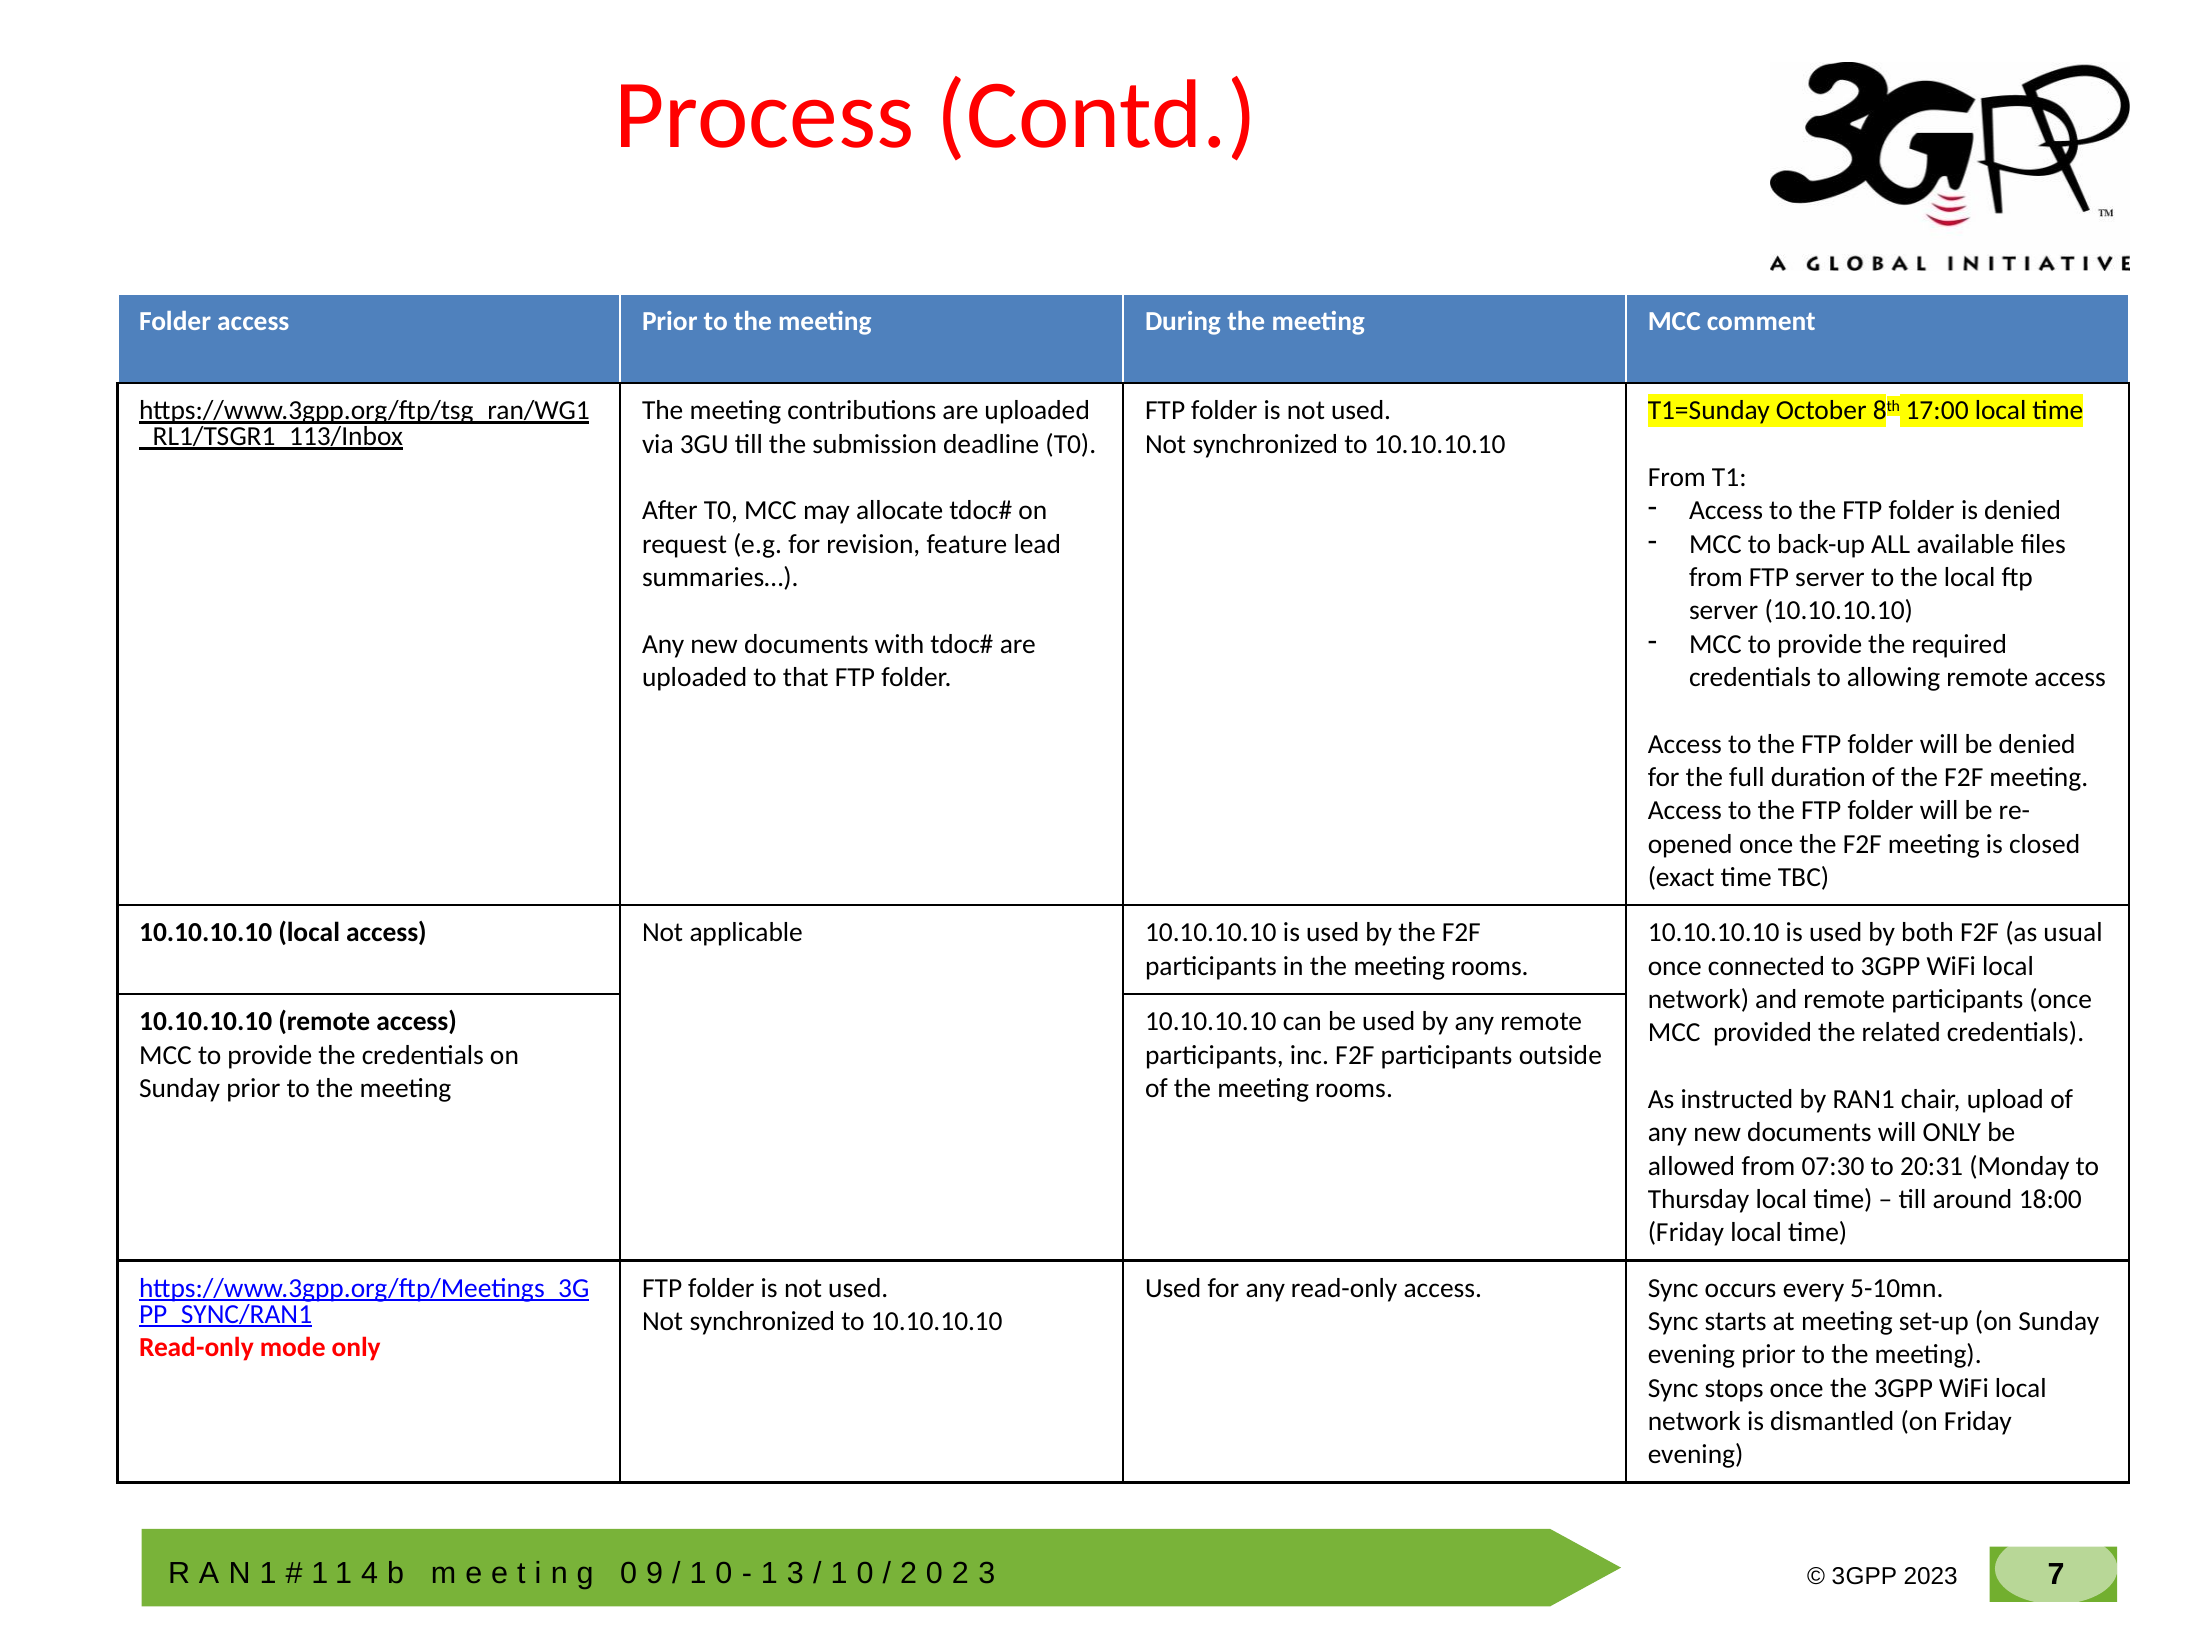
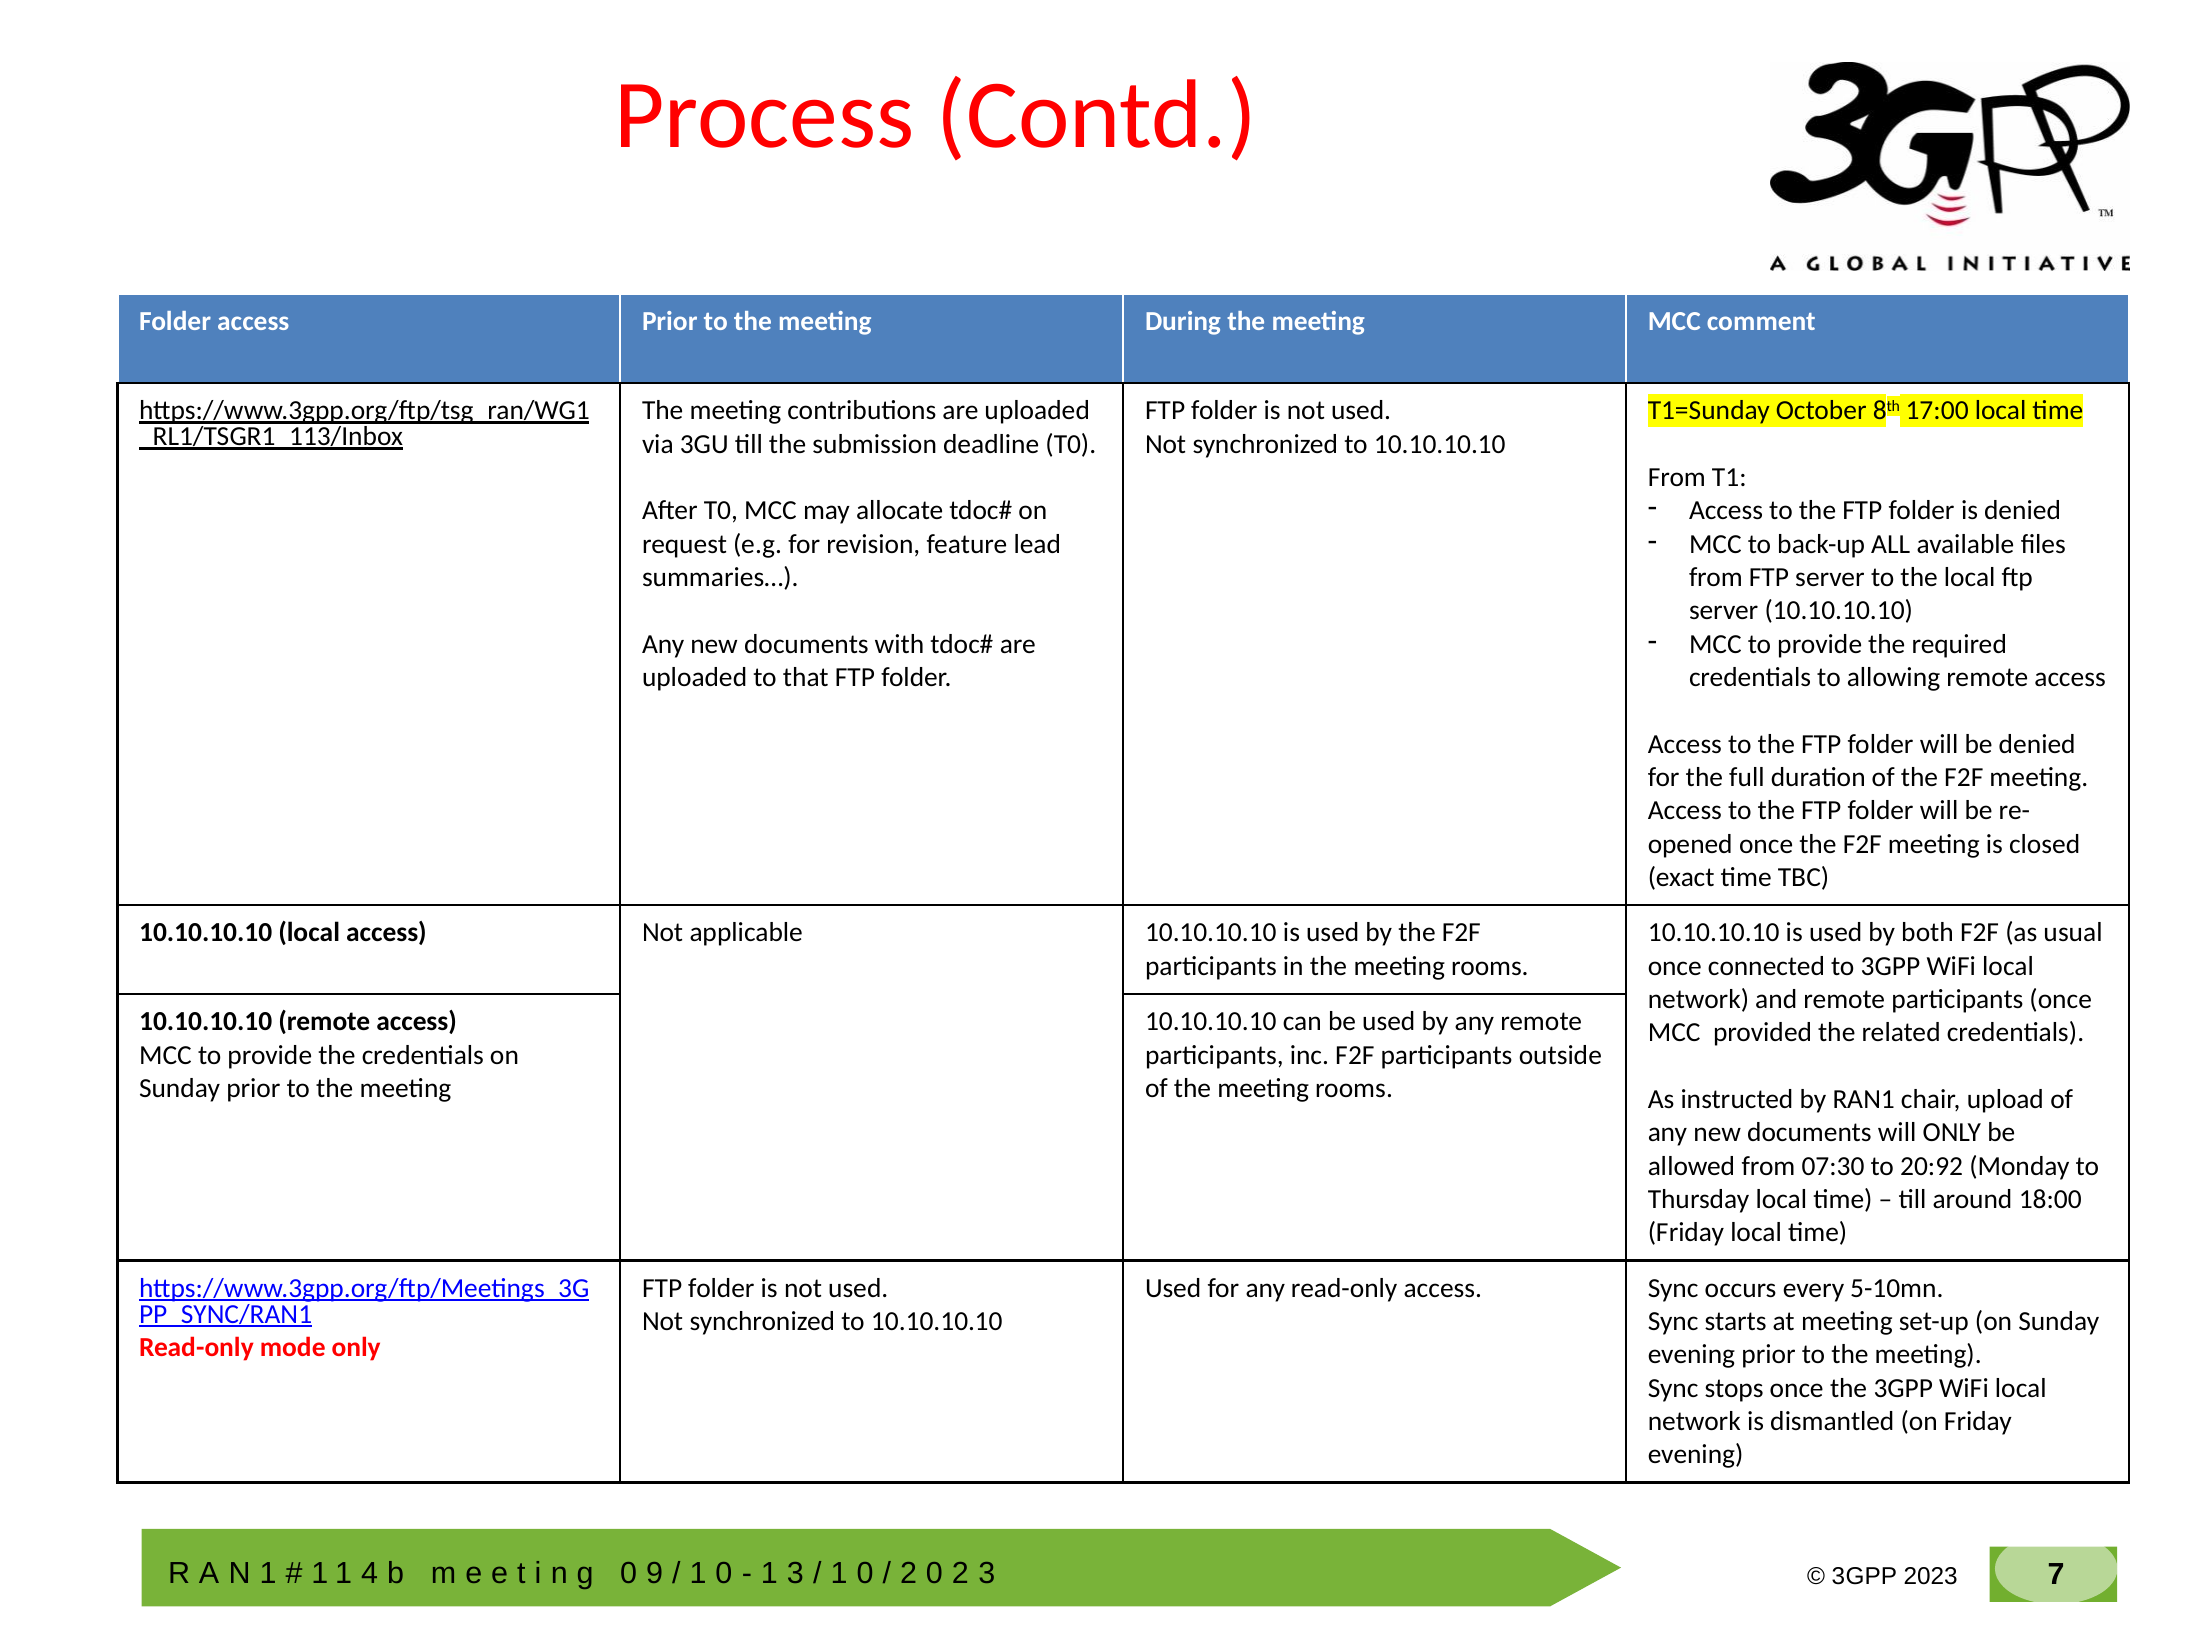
20:31: 20:31 -> 20:92
